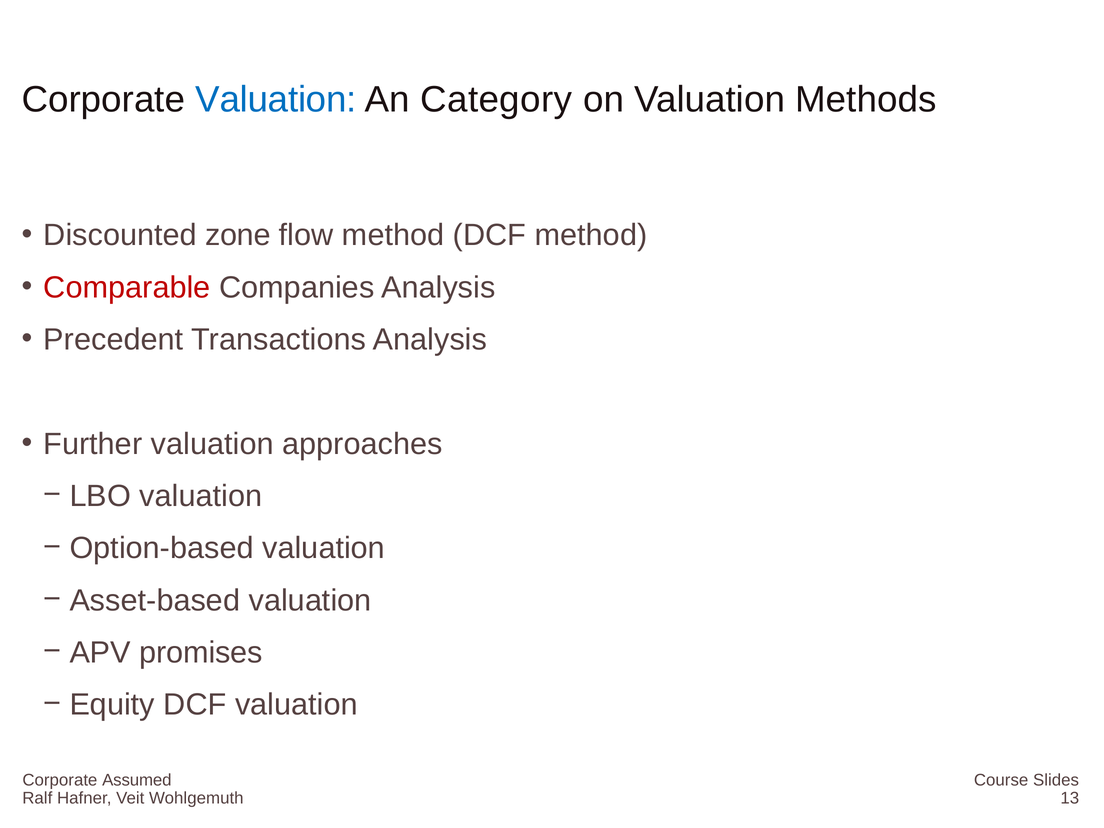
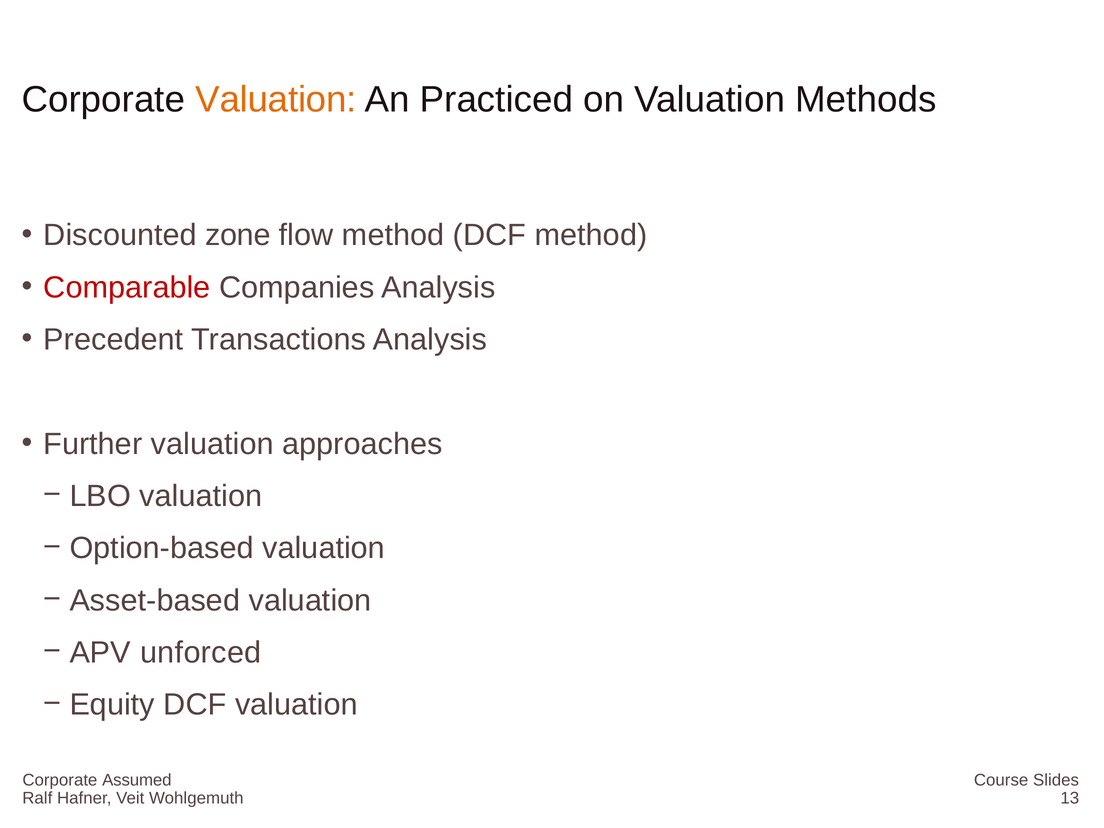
Valuation at (276, 100) colour: blue -> orange
Category: Category -> Practiced
promises: promises -> unforced
